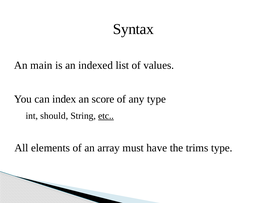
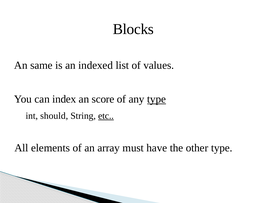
Syntax: Syntax -> Blocks
main: main -> same
type at (157, 99) underline: none -> present
trims: trims -> other
